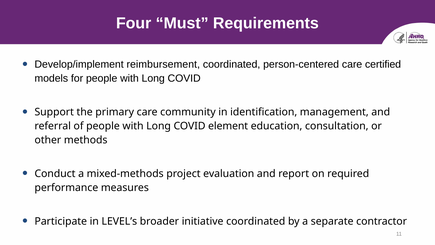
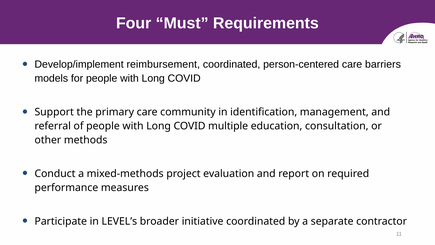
certified: certified -> barriers
element: element -> multiple
